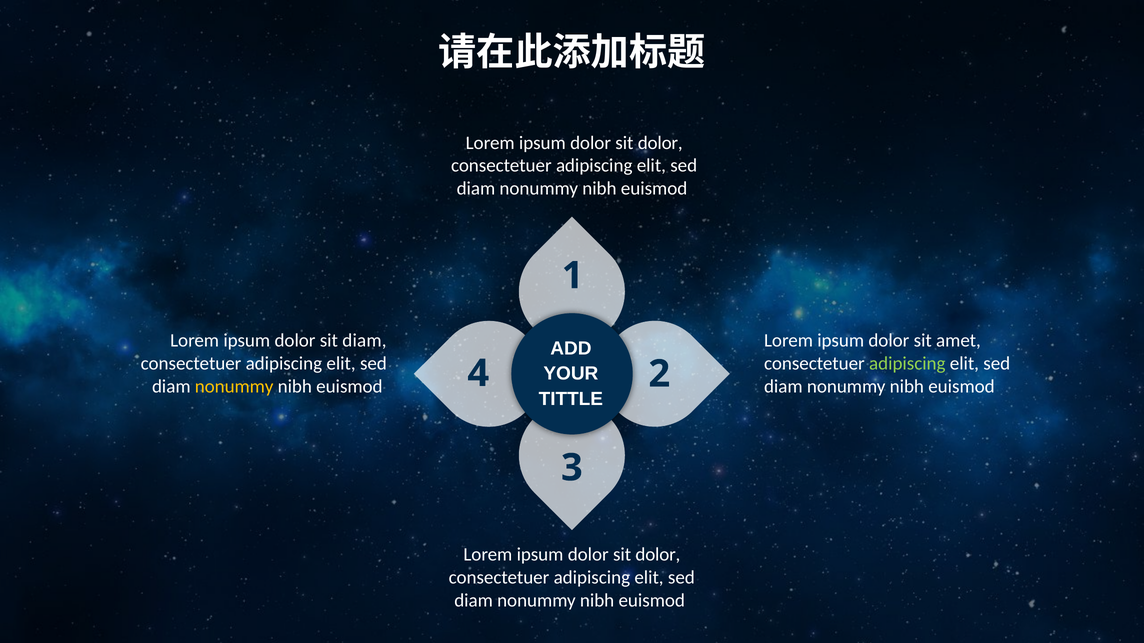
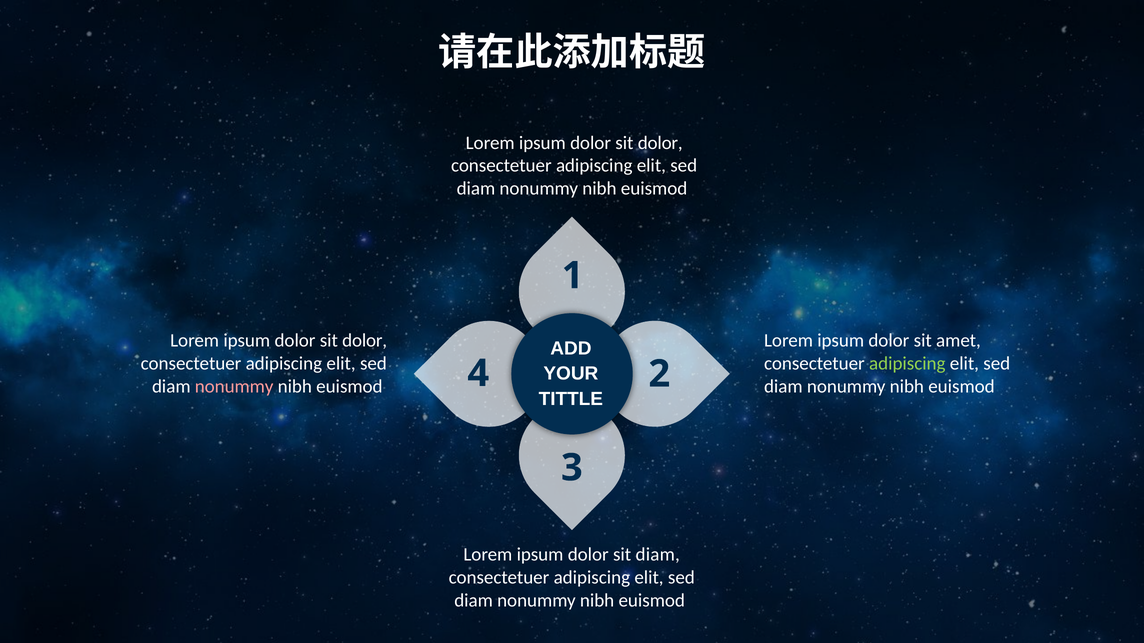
diam at (364, 341): diam -> dolor
nonummy at (234, 387) colour: yellow -> pink
dolor at (658, 555): dolor -> diam
